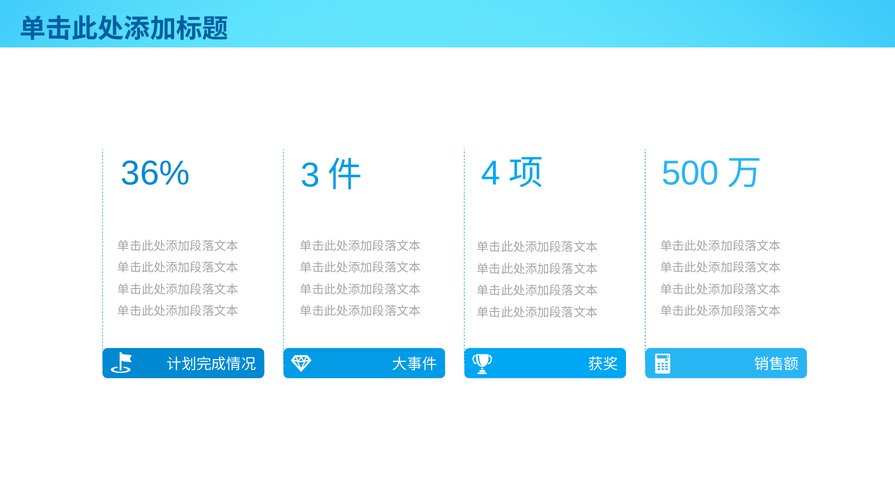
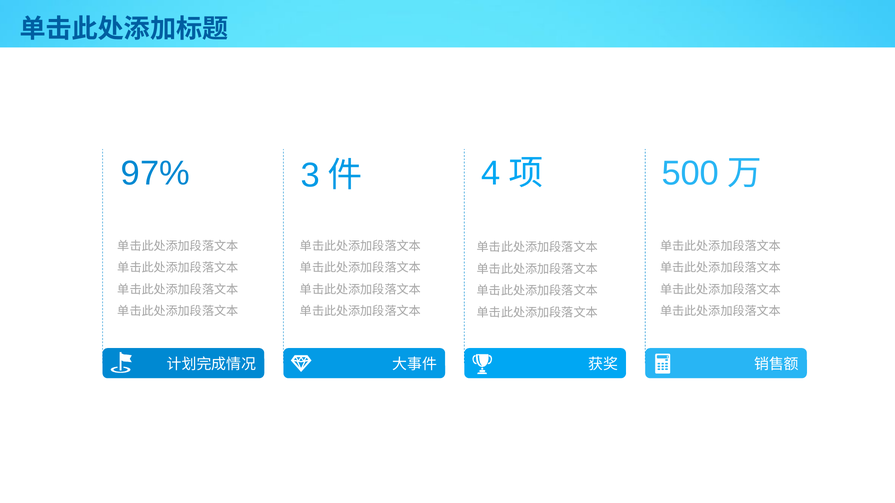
36%: 36% -> 97%
